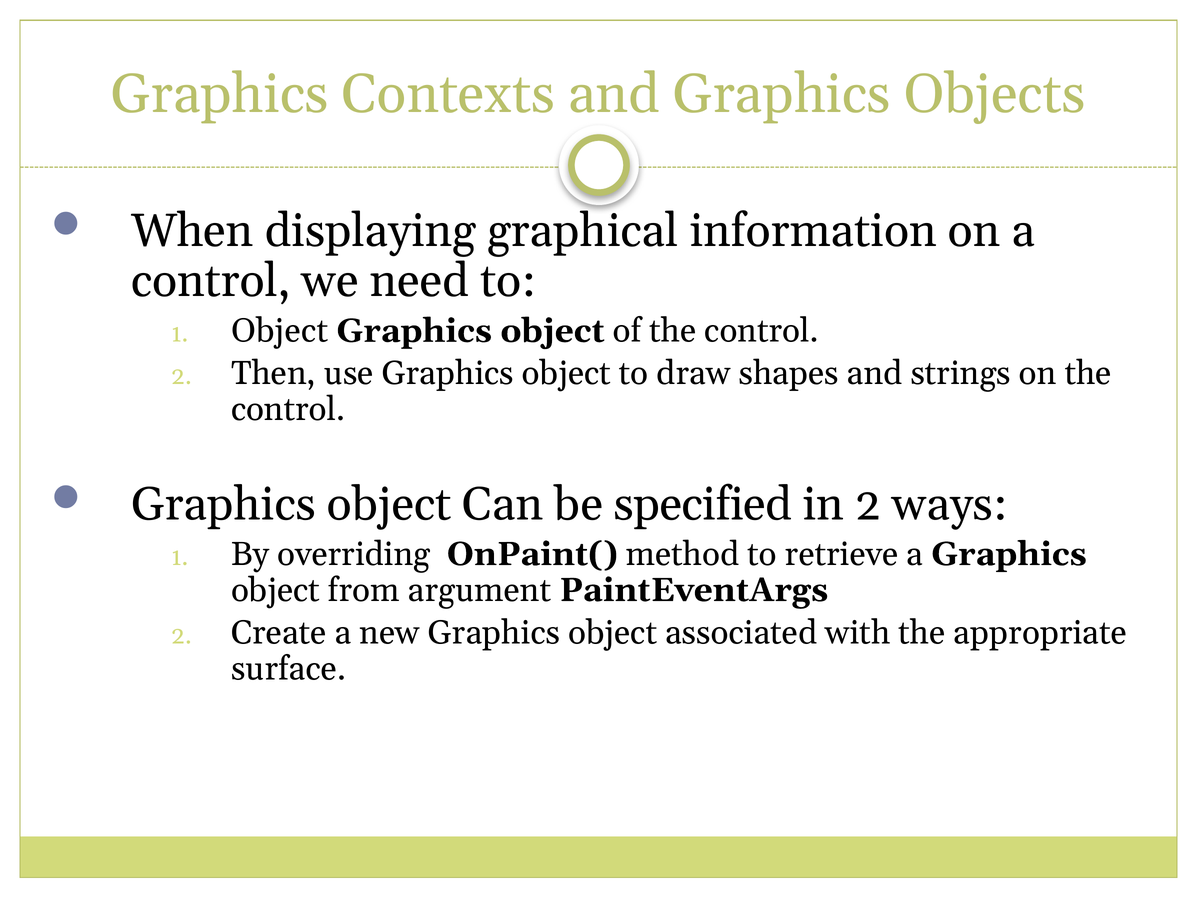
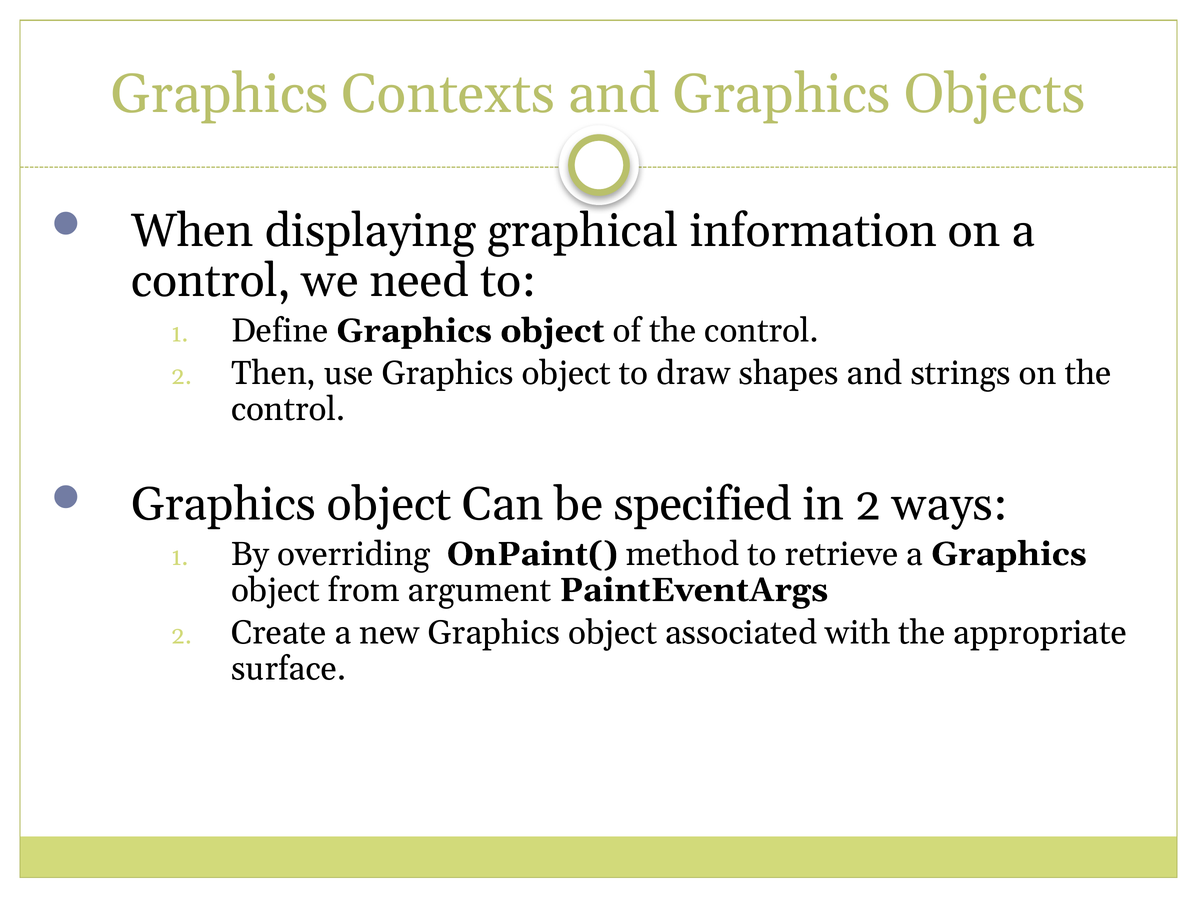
Object at (280, 331): Object -> Define
